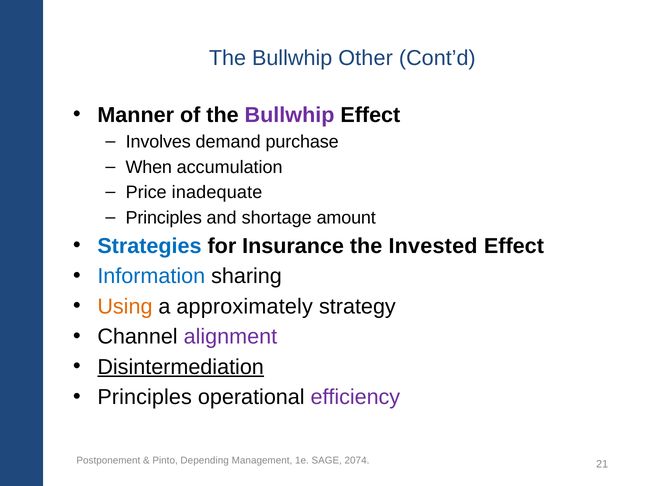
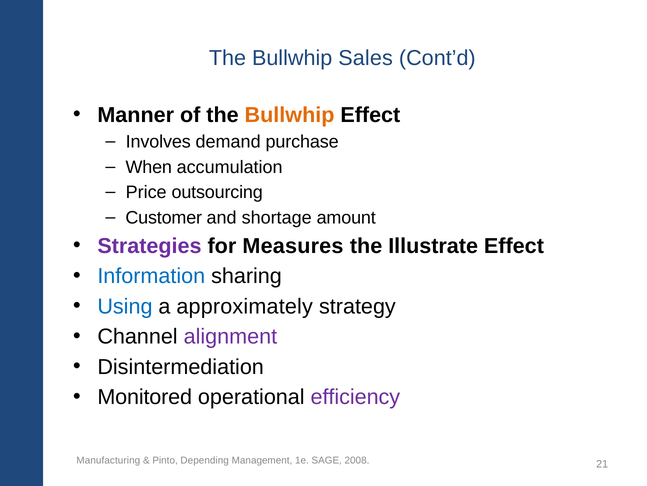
Other: Other -> Sales
Bullwhip at (290, 115) colour: purple -> orange
inadequate: inadequate -> outsourcing
Principles at (164, 217): Principles -> Customer
Strategies colour: blue -> purple
Insurance: Insurance -> Measures
Invested: Invested -> Illustrate
Using colour: orange -> blue
Disintermediation underline: present -> none
Principles at (145, 397): Principles -> Monitored
Postponement: Postponement -> Manufacturing
2074: 2074 -> 2008
